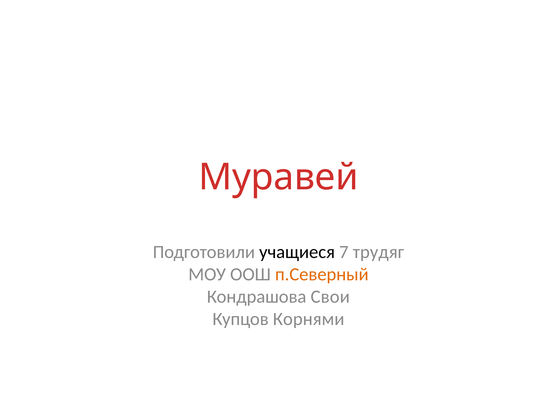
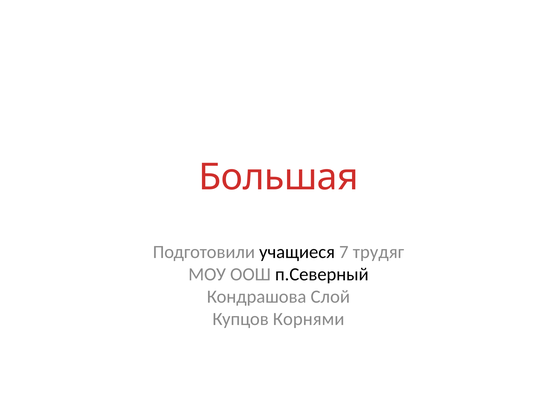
Муравей: Муравей -> Большая
п.Северный colour: orange -> black
Свои: Свои -> Слой
